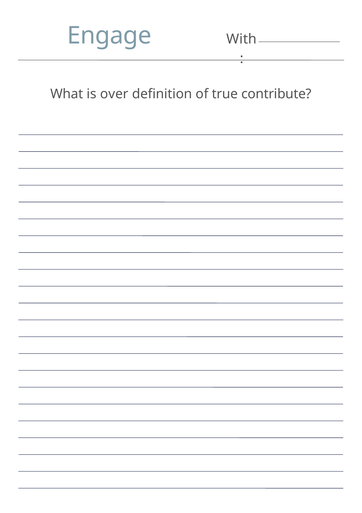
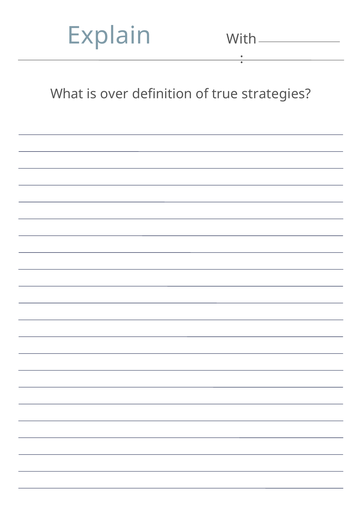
Engage: Engage -> Explain
contribute: contribute -> strategies
